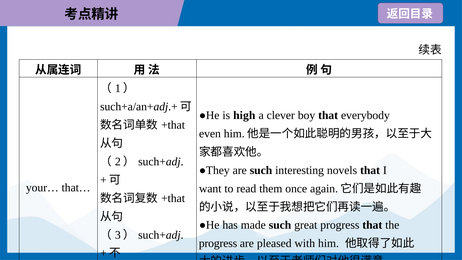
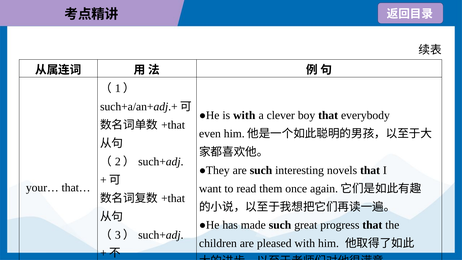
is high: high -> with
progress at (218, 243): progress -> children
